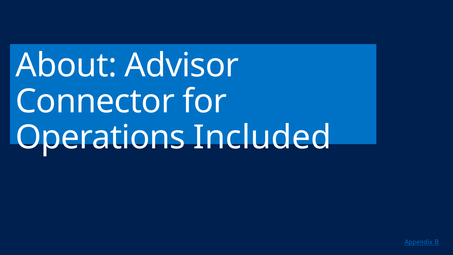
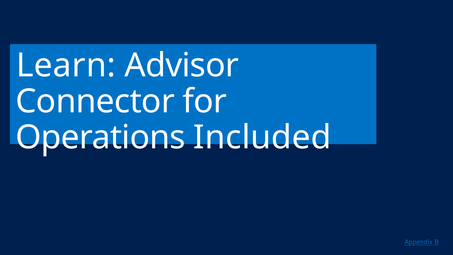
About: About -> Learn
